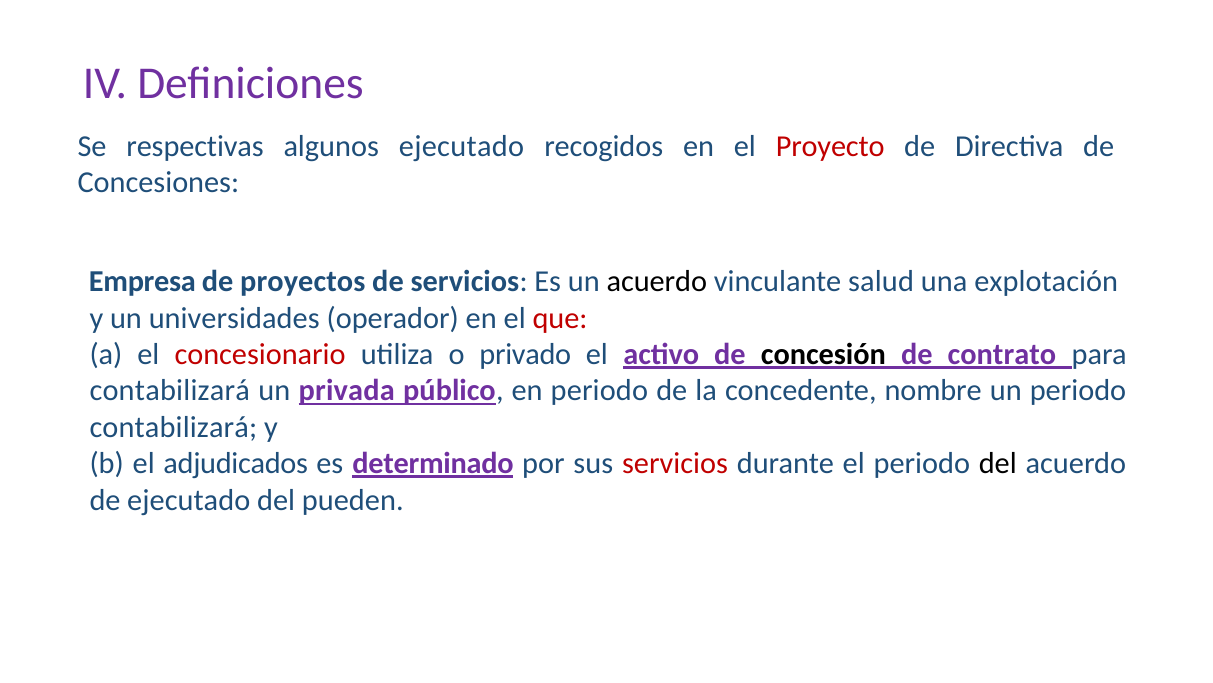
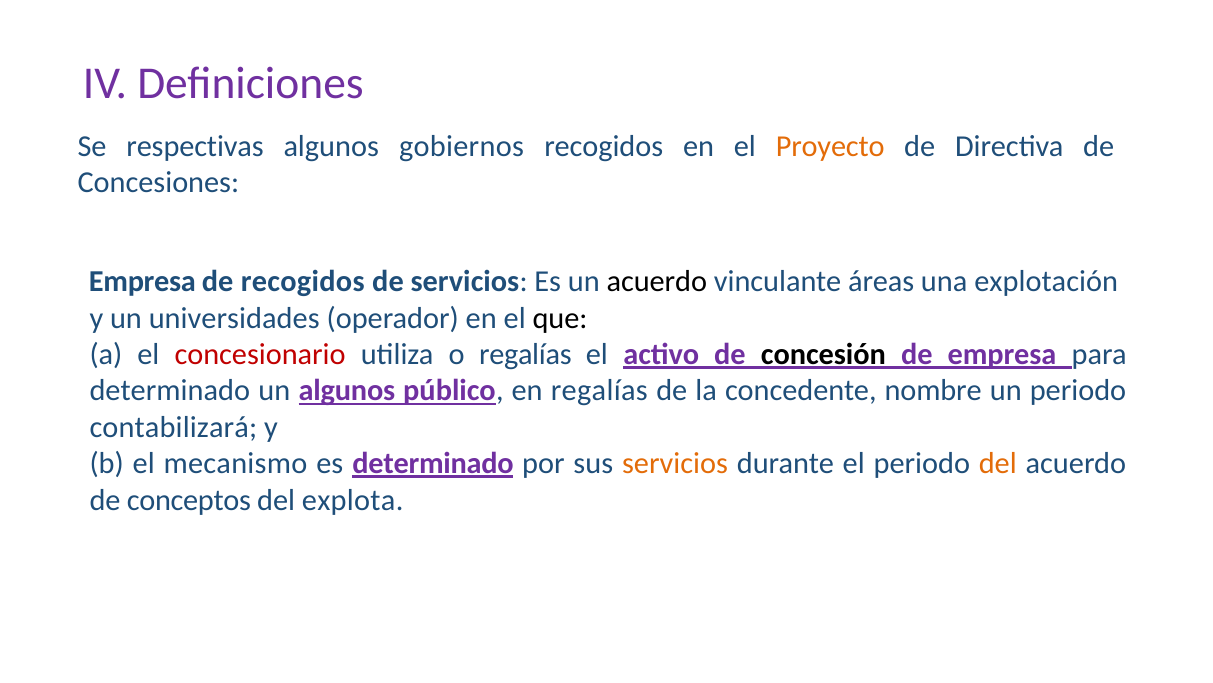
algunos ejecutado: ejecutado -> gobiernos
Proyecto colour: red -> orange
de proyectos: proyectos -> recogidos
salud: salud -> áreas
que colour: red -> black
o privado: privado -> regalías
de contrato: contrato -> empresa
contabilizará at (170, 390): contabilizará -> determinado
un privada: privada -> algunos
en periodo: periodo -> regalías
adjudicados: adjudicados -> mecanismo
servicios at (675, 463) colour: red -> orange
del at (998, 463) colour: black -> orange
de ejecutado: ejecutado -> conceptos
pueden: pueden -> explota
